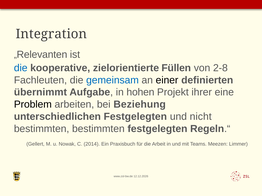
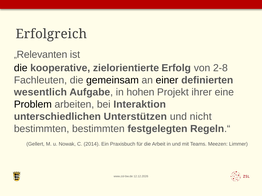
Integration: Integration -> Erfolgreich
die at (21, 68) colour: blue -> black
Füllen: Füllen -> Erfolg
gemeinsam colour: blue -> black
übernimmt: übernimmt -> wesentlich
Beziehung: Beziehung -> Interaktion
unterschiedlichen Festgelegten: Festgelegten -> Unterstützen
